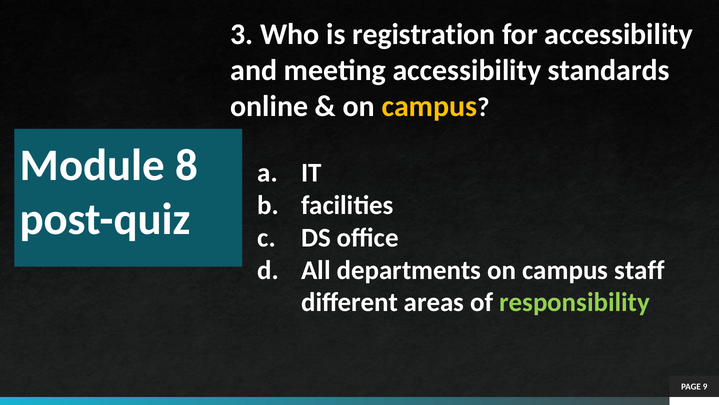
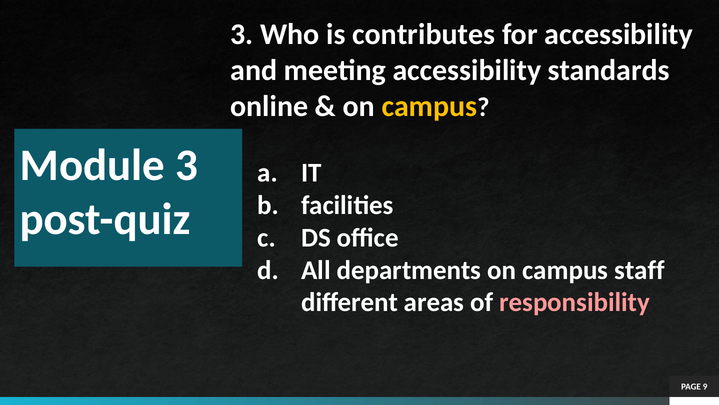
registration: registration -> contributes
Module 8: 8 -> 3
responsibility colour: light green -> pink
